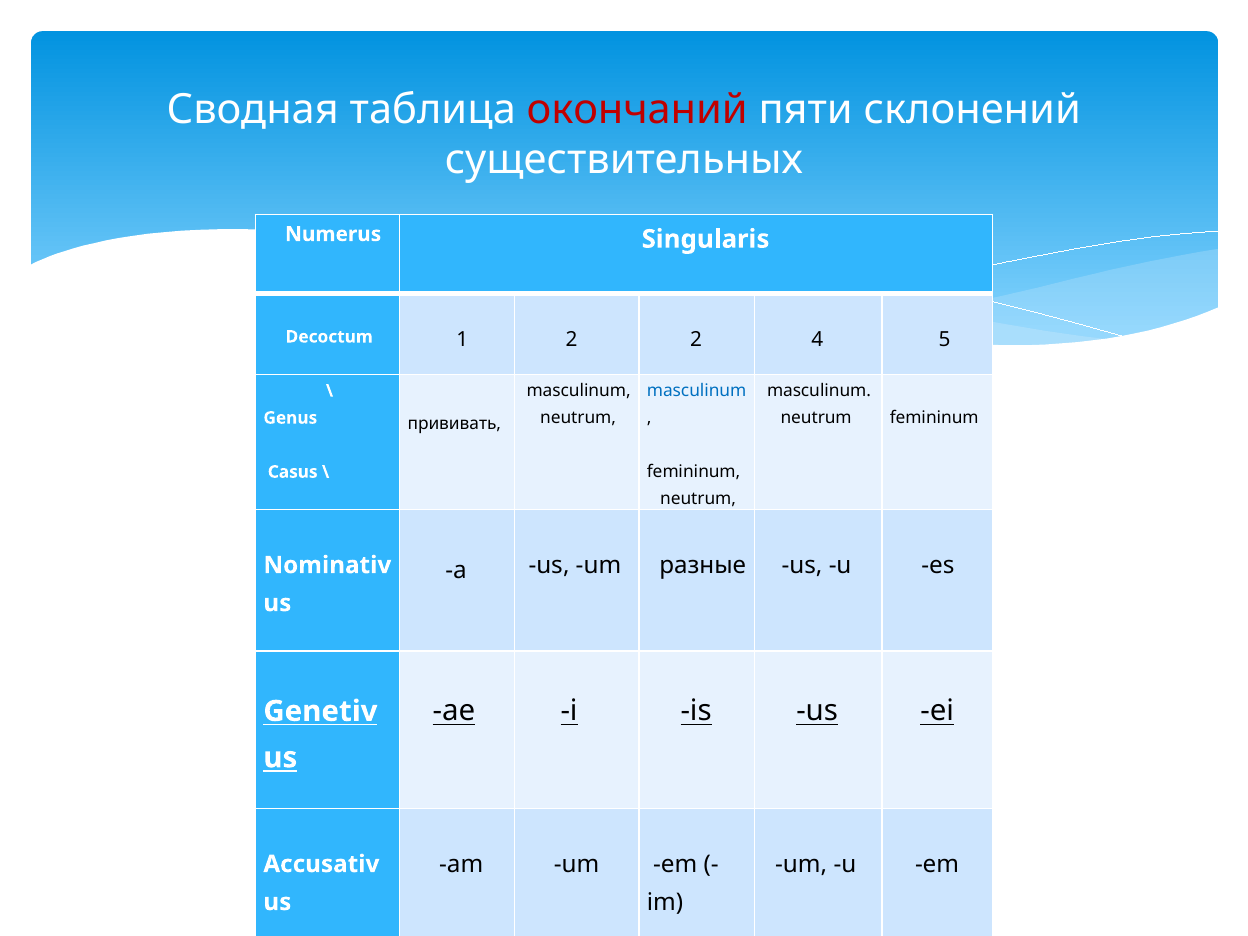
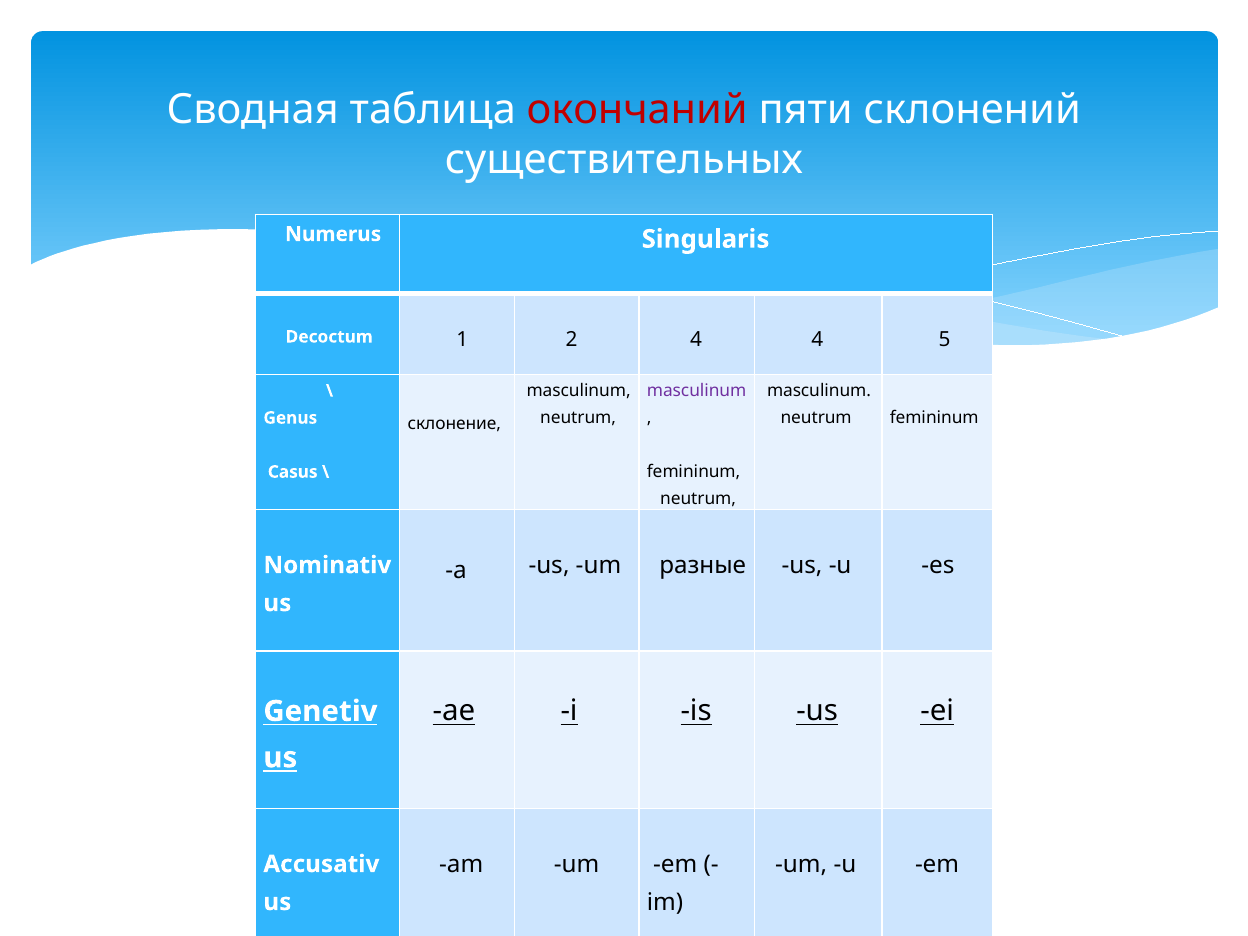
2 2: 2 -> 4
masculinum at (697, 391) colour: blue -> purple
прививать: прививать -> склонение
